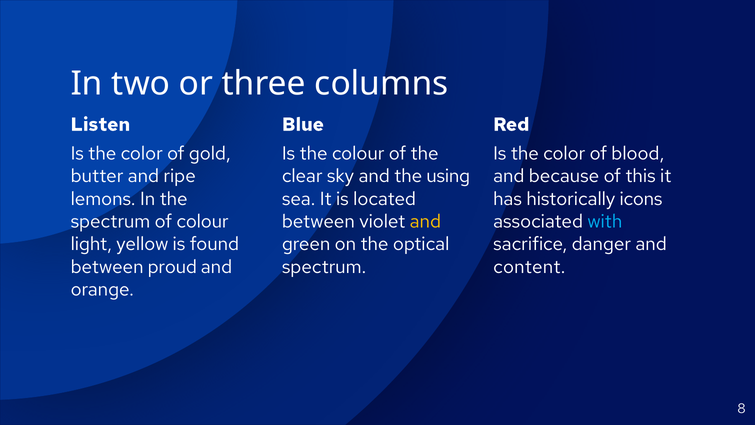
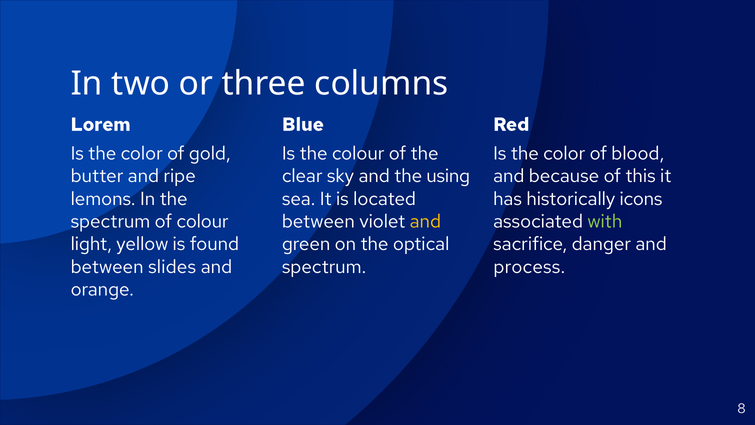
Listen: Listen -> Lorem
with colour: light blue -> light green
proud: proud -> slides
content: content -> process
